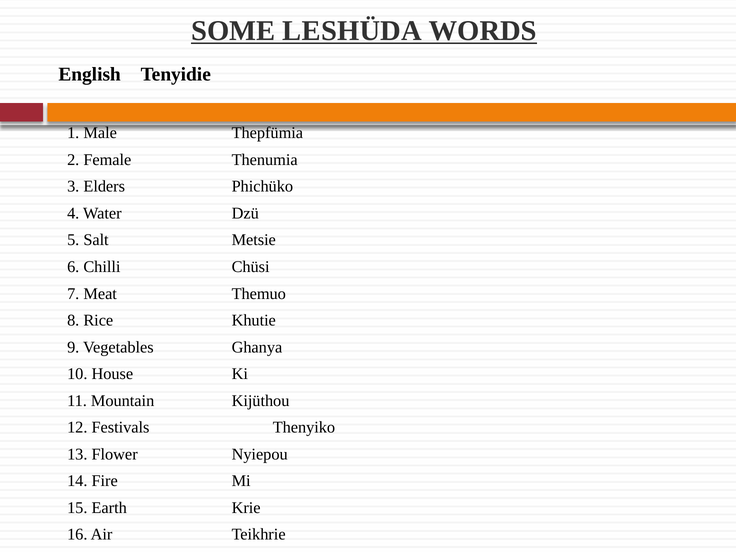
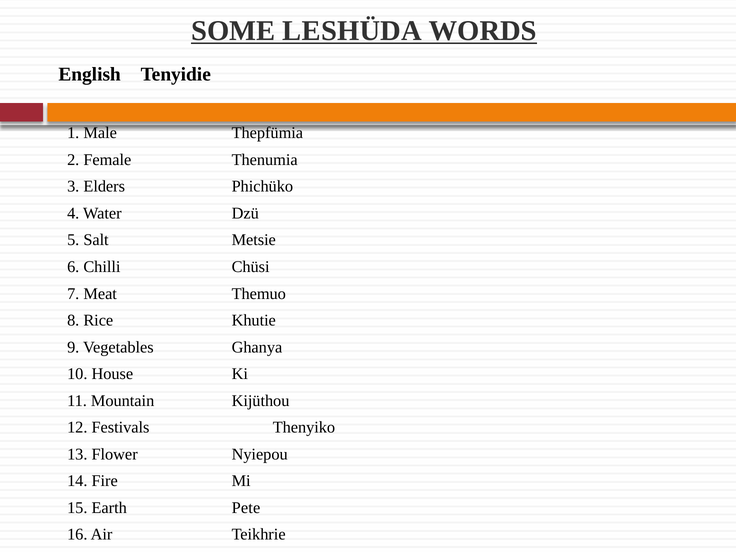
Krie: Krie -> Pete
